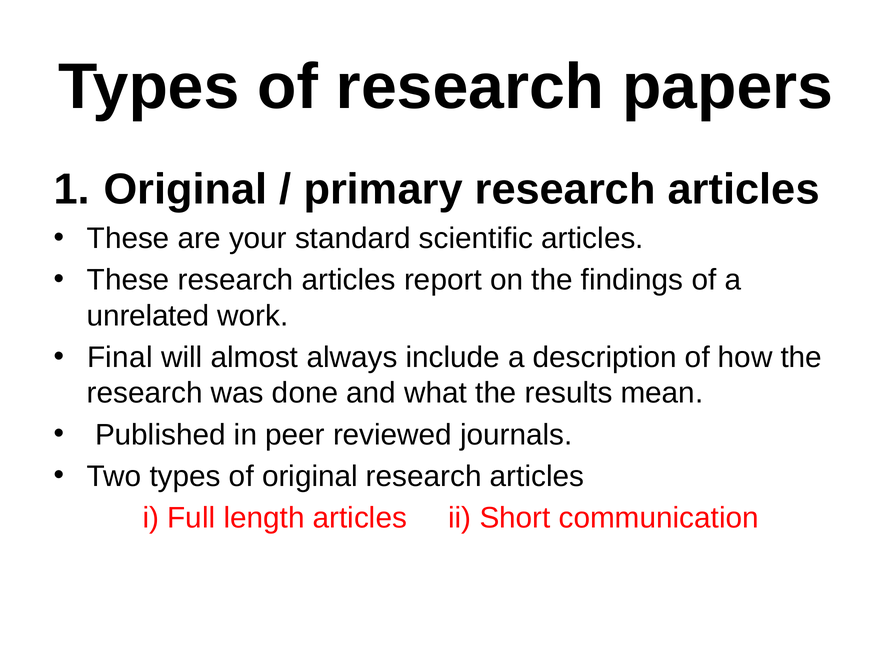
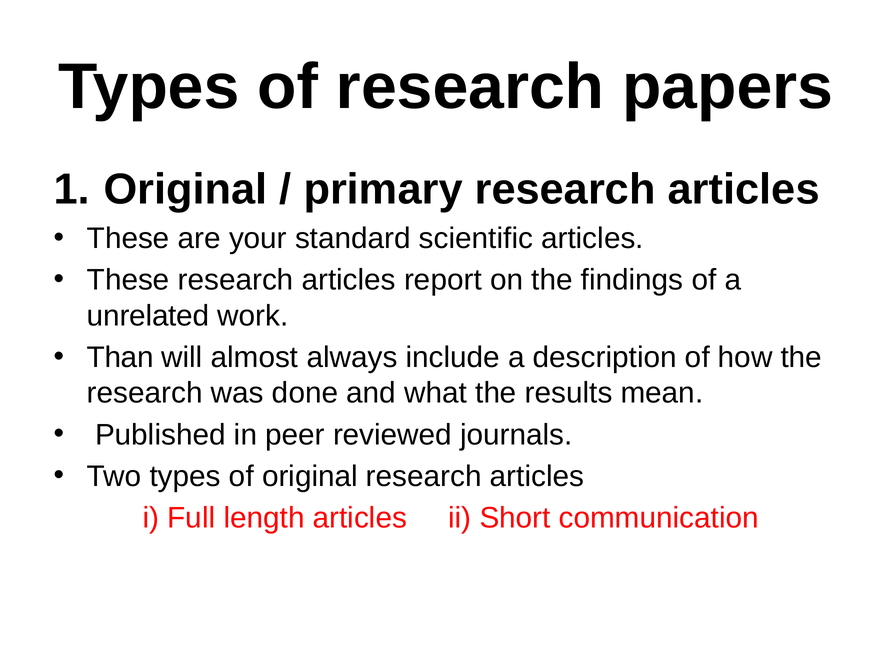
Final: Final -> Than
